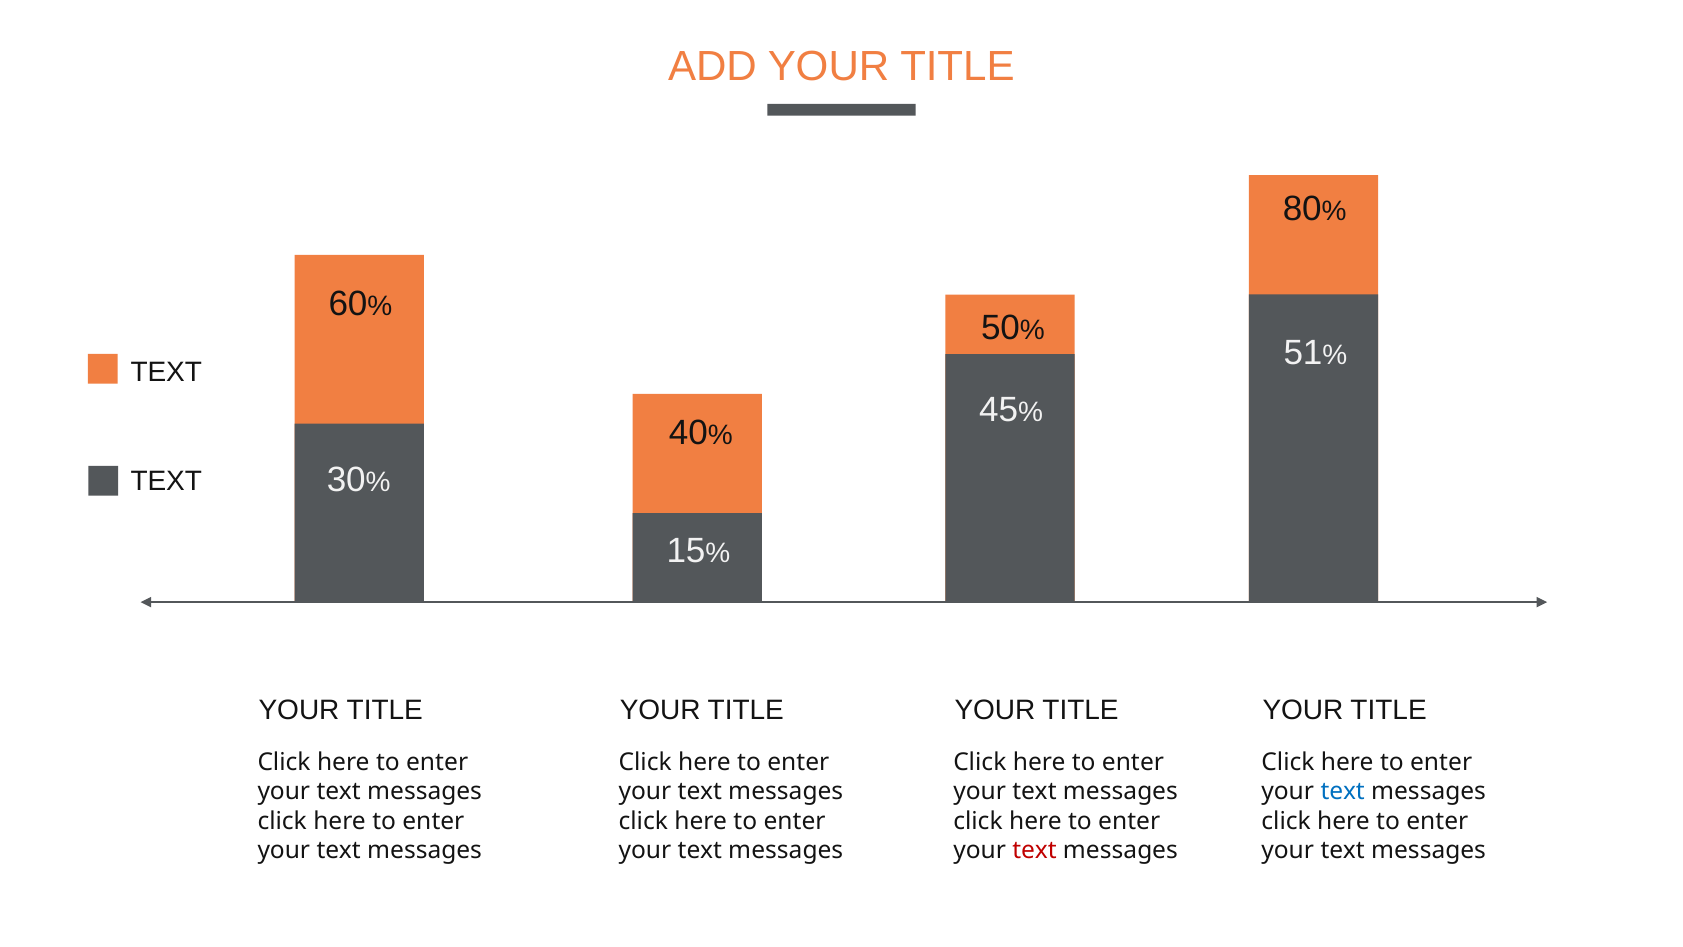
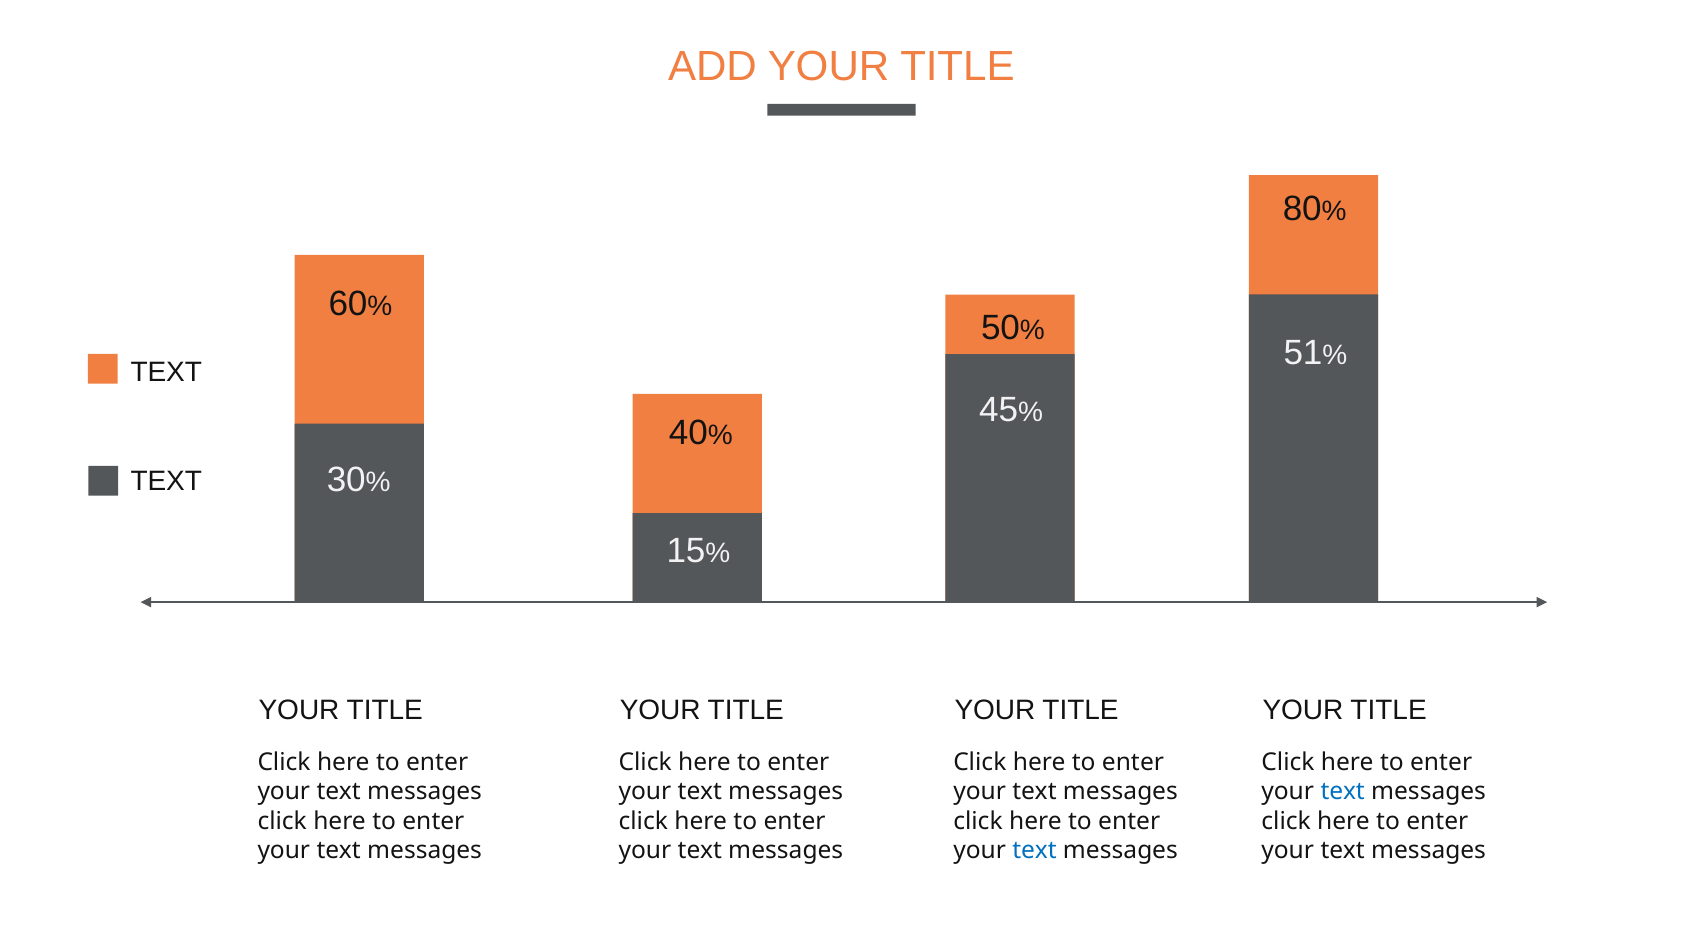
text at (1035, 850) colour: red -> blue
